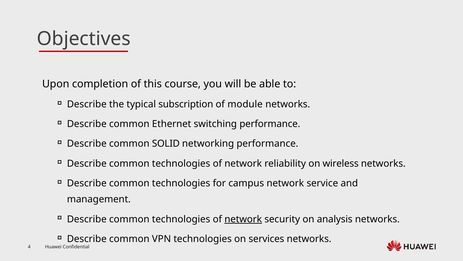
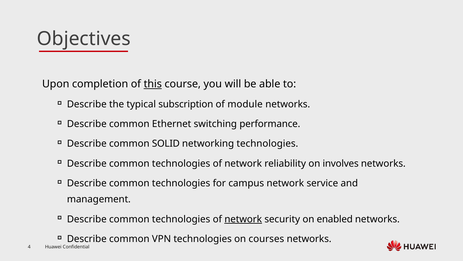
this underline: none -> present
networking performance: performance -> technologies
wireless: wireless -> involves
analysis: analysis -> enabled
services: services -> courses
